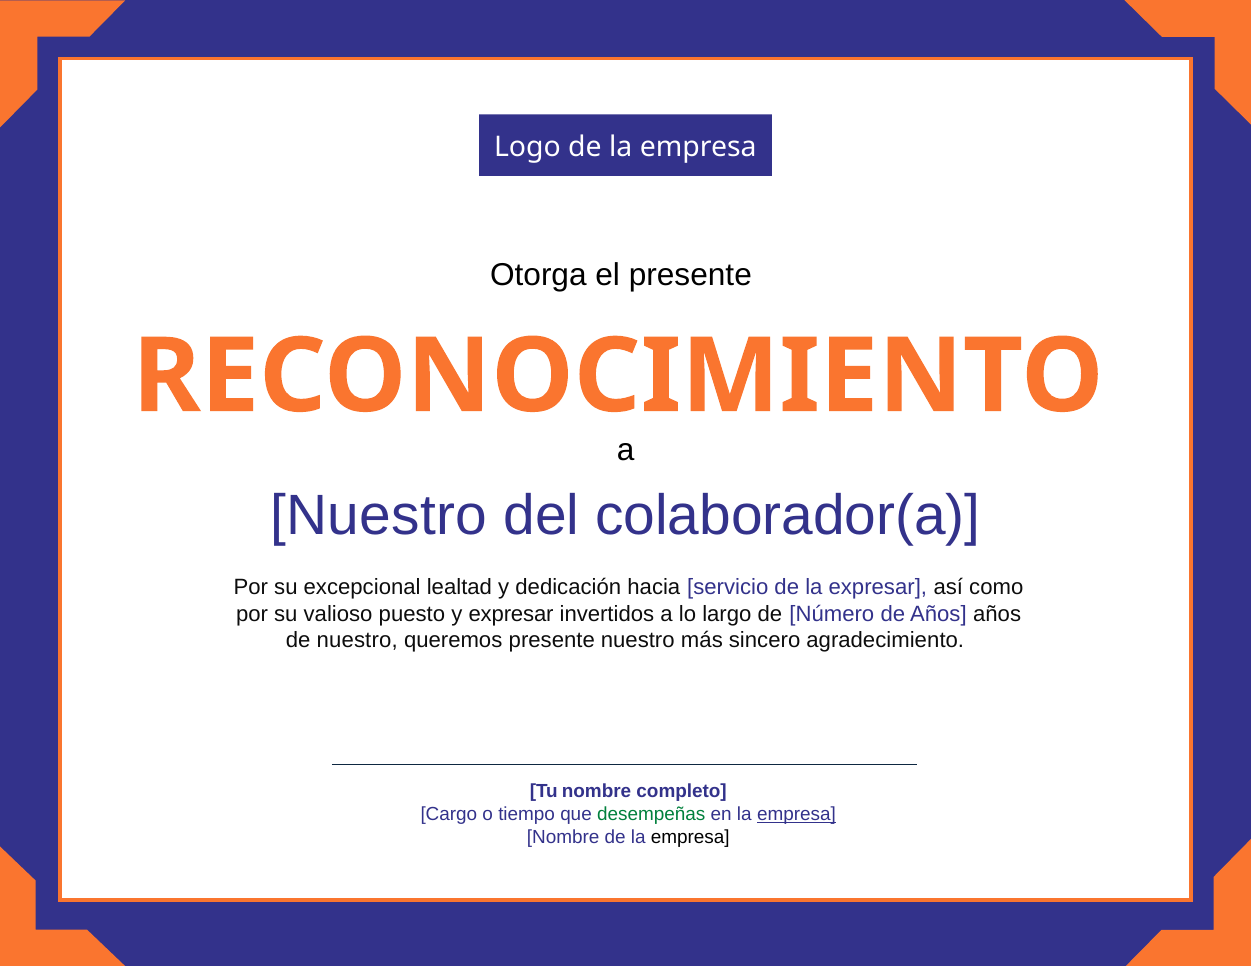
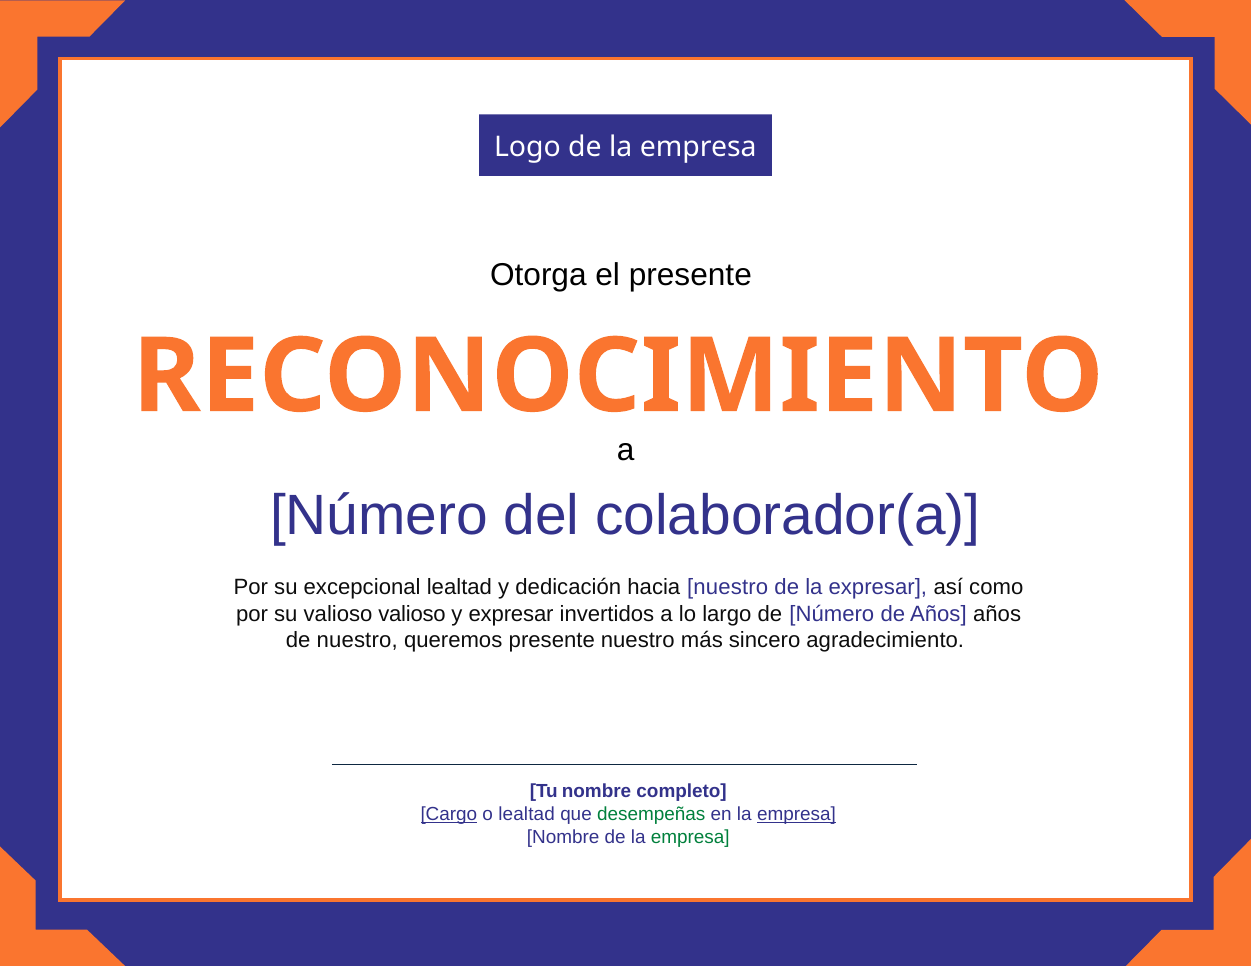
Nuestro at (379, 516): Nuestro -> Número
hacia servicio: servicio -> nuestro
valioso puesto: puesto -> valioso
Cargo underline: none -> present
o tiempo: tiempo -> lealtad
empresa at (690, 837) colour: black -> green
